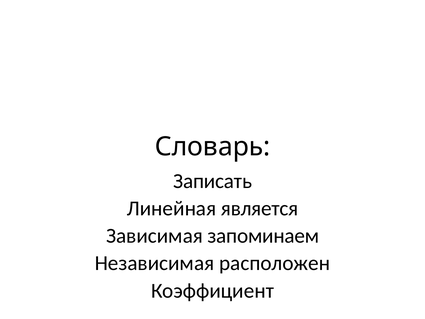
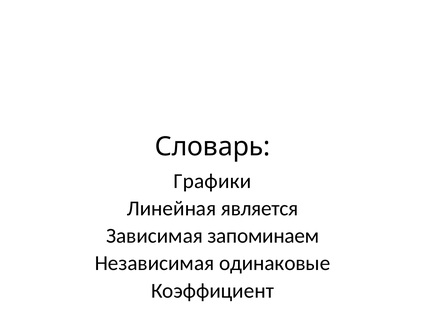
Записать: Записать -> Графики
расположен: расположен -> одинаковые
